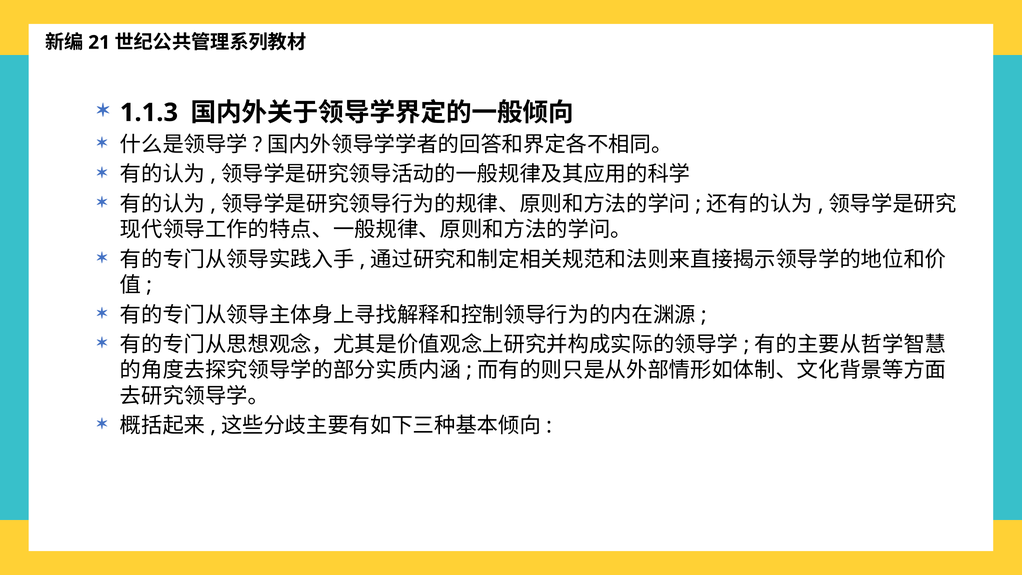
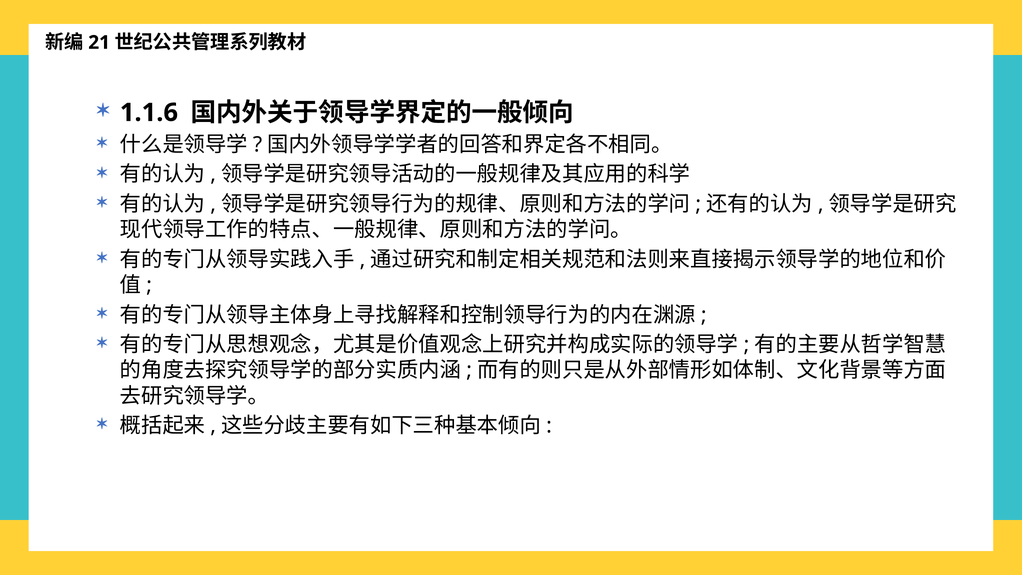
1.1.3: 1.1.3 -> 1.1.6
